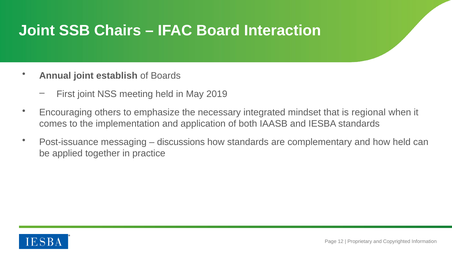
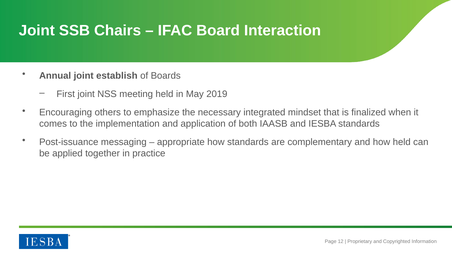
regional: regional -> finalized
discussions: discussions -> appropriate
